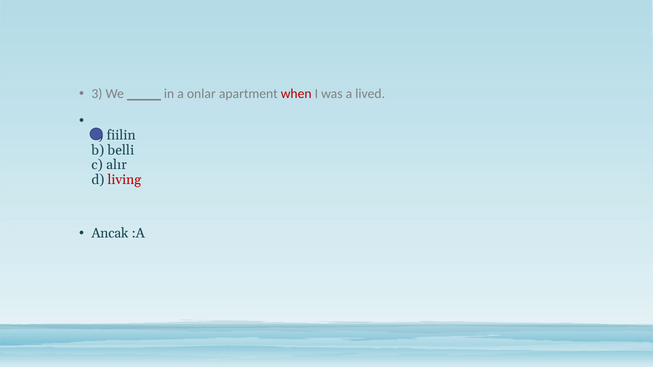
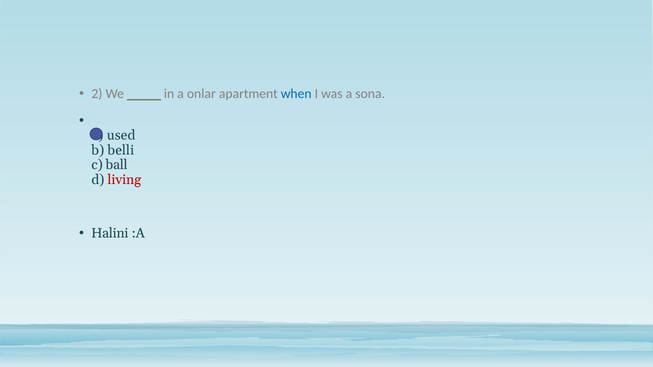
3: 3 -> 2
when colour: red -> blue
lived: lived -> sona
fiilin: fiilin -> used
alır: alır -> ball
Ancak: Ancak -> Halini
